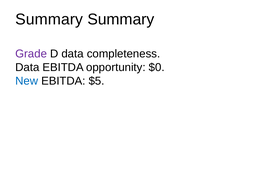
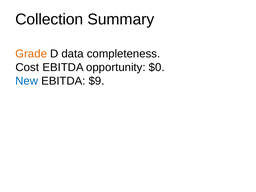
Summary at (49, 19): Summary -> Collection
Grade colour: purple -> orange
Data at (27, 67): Data -> Cost
$5: $5 -> $9
